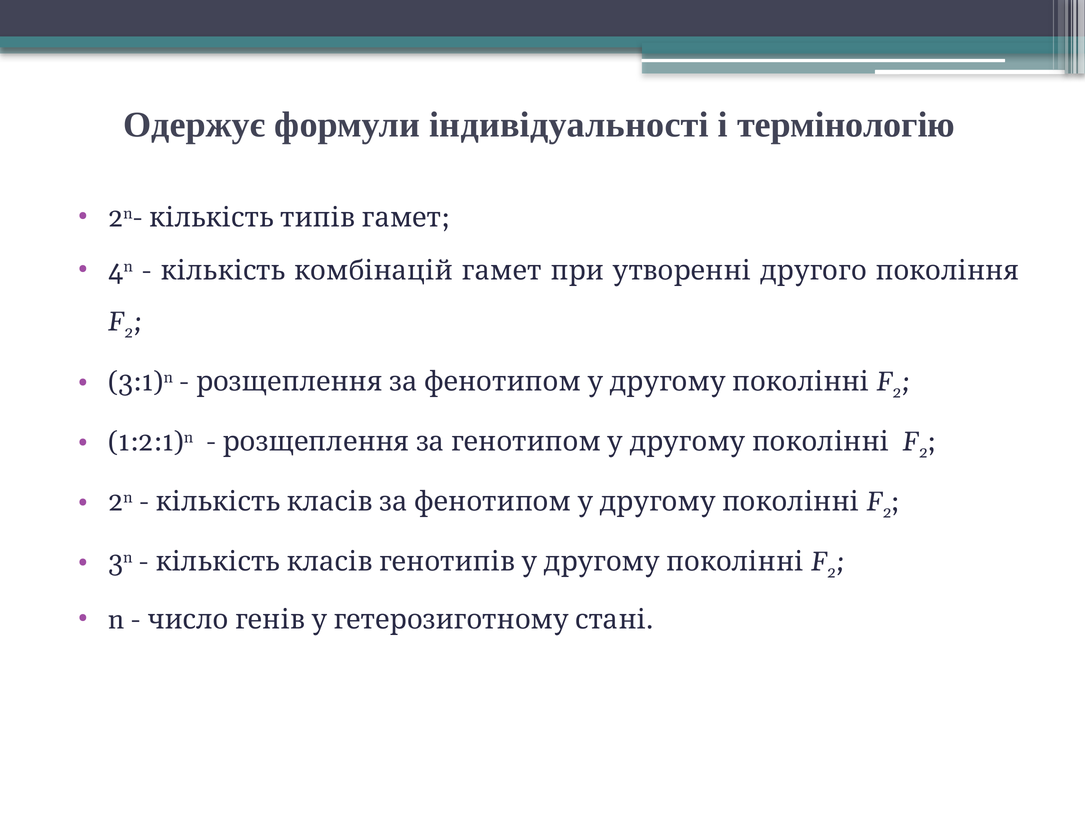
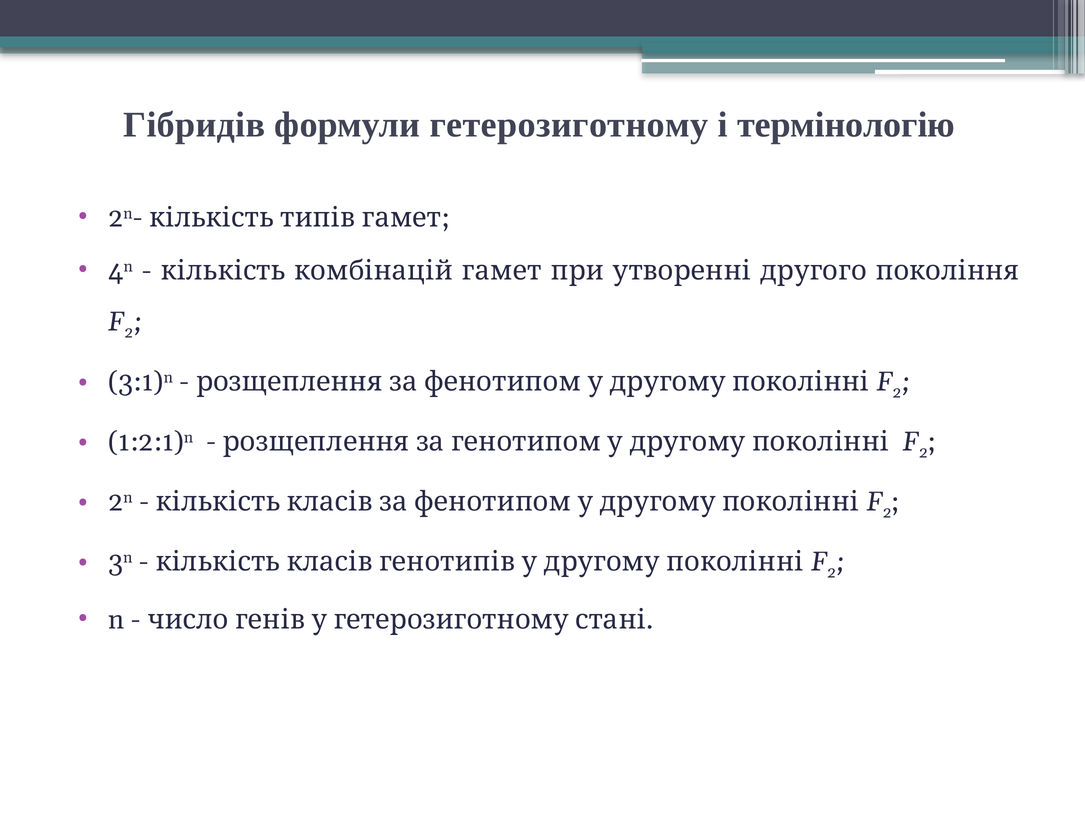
Одержує: Одержує -> Гібридів
індивідуальності: індивідуальності -> гетерозиготному
